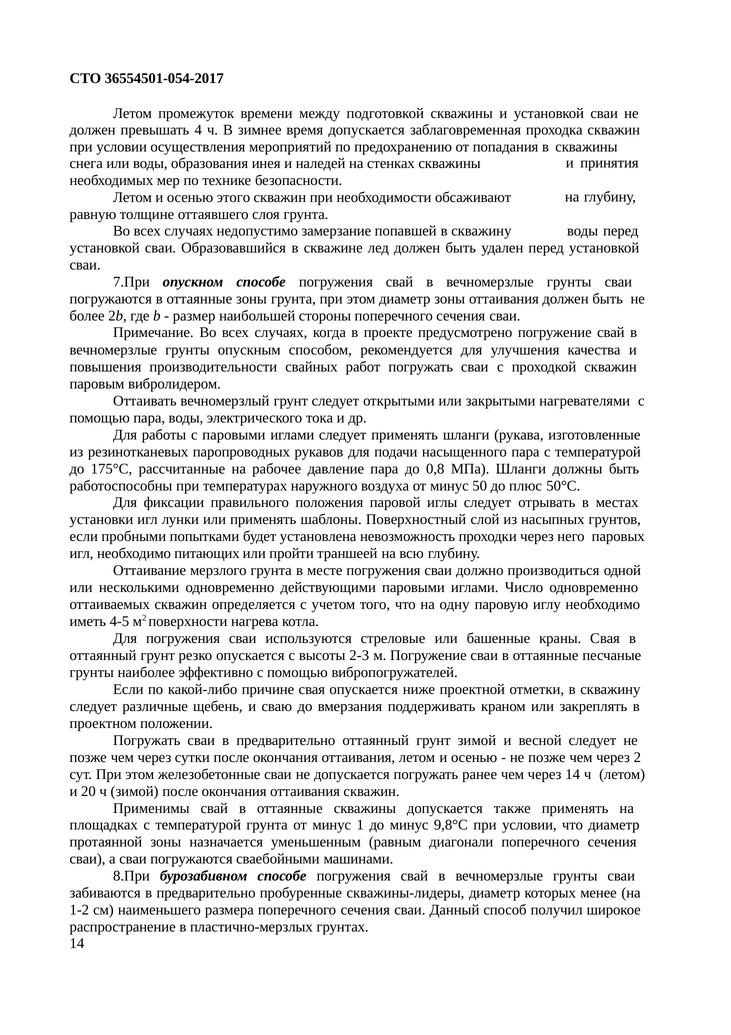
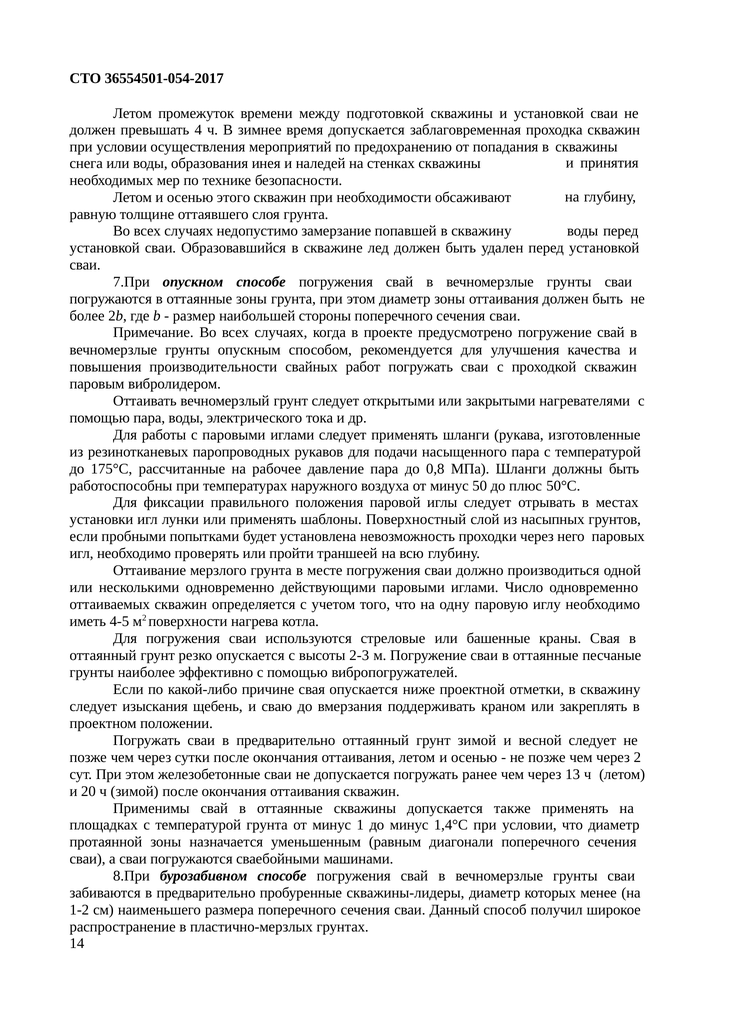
питающих: питающих -> проверять
различные: различные -> изыскания
через 14: 14 -> 13
9,8°С: 9,8°С -> 1,4°С
